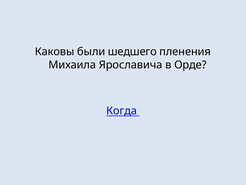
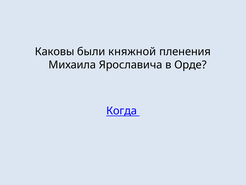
шедшего: шедшего -> княжной
